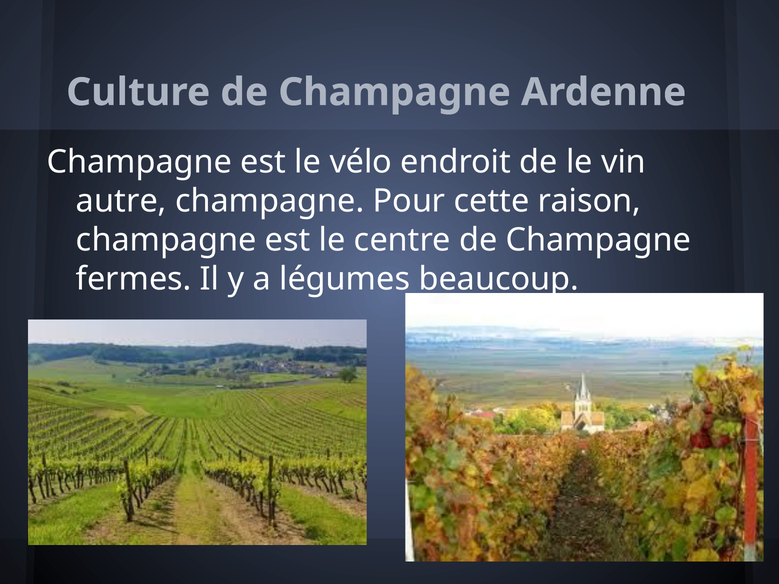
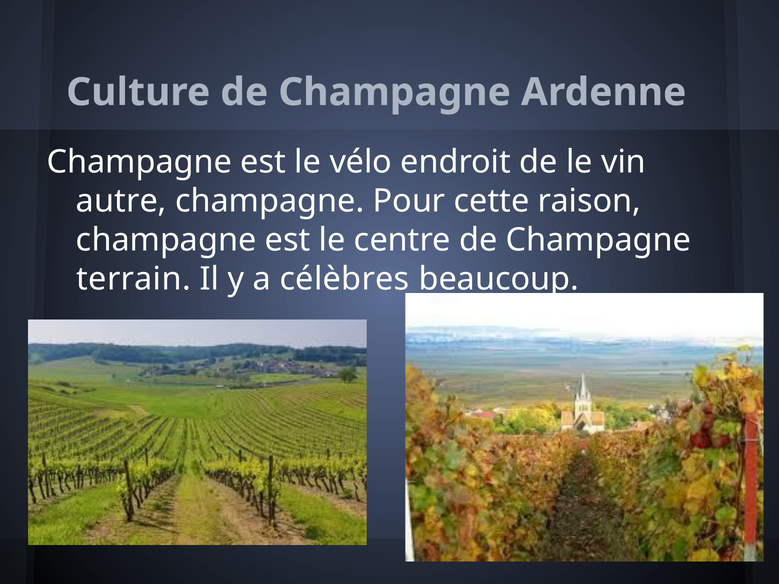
fermes: fermes -> terrain
légumes: légumes -> célèbres
